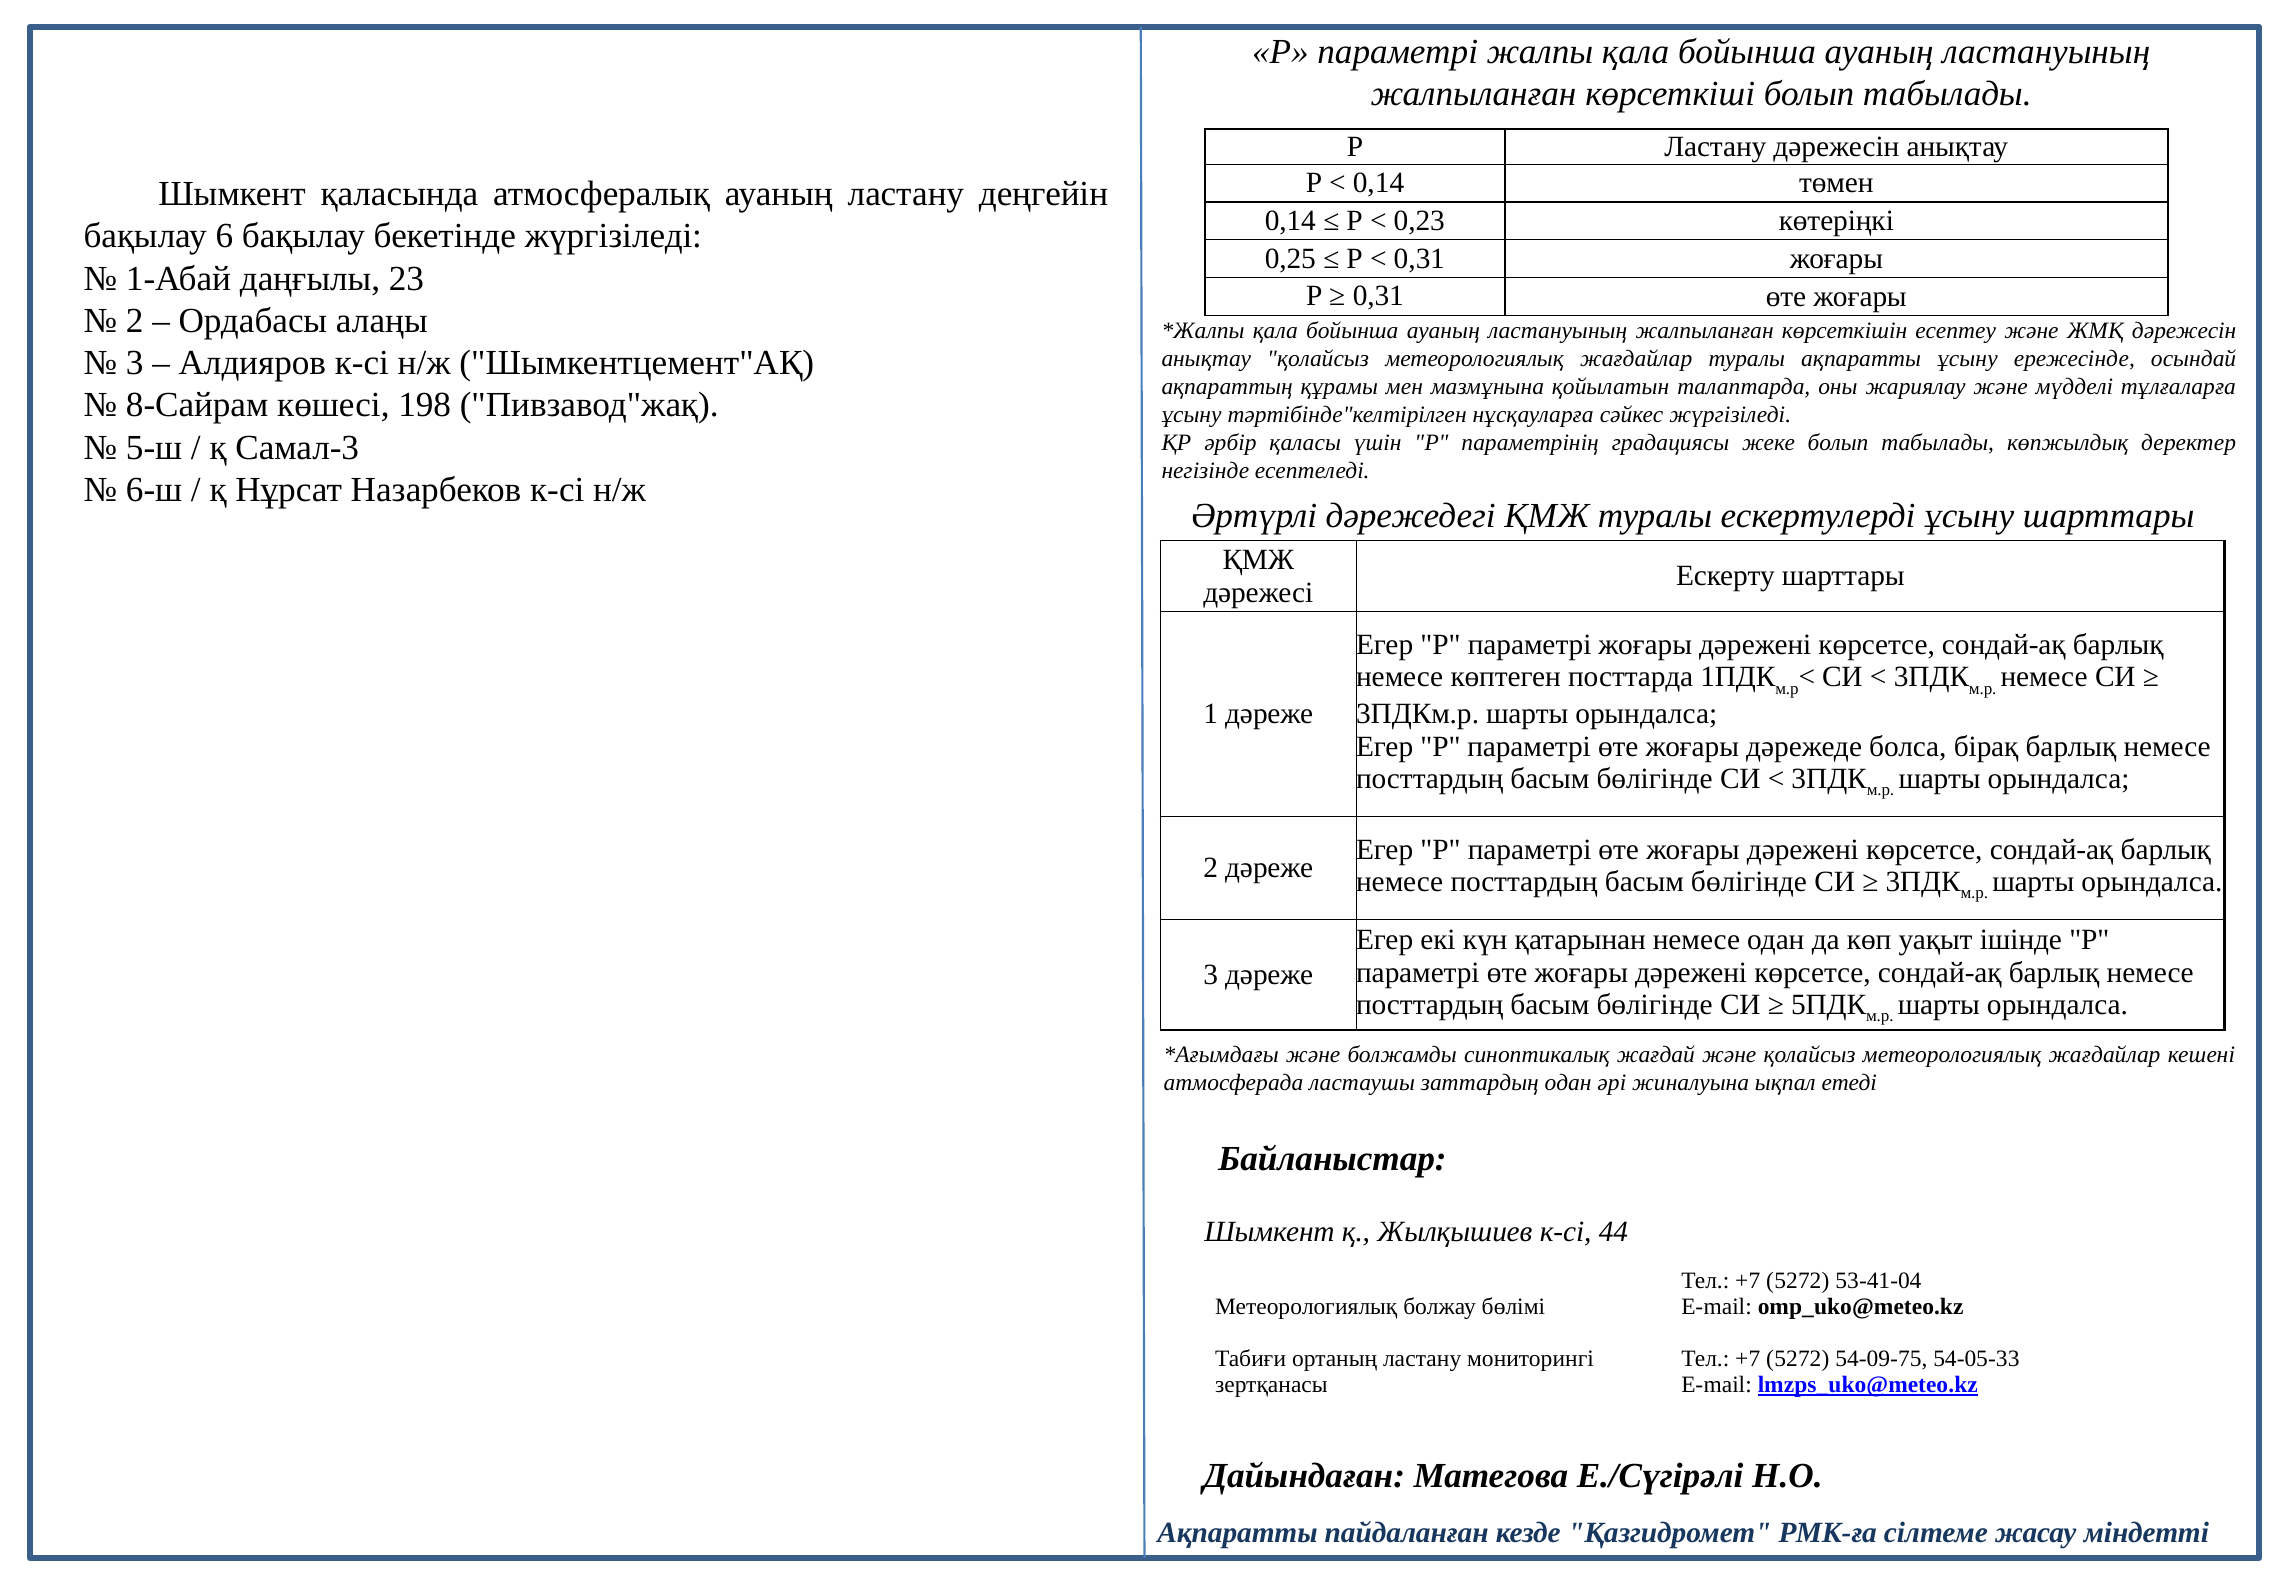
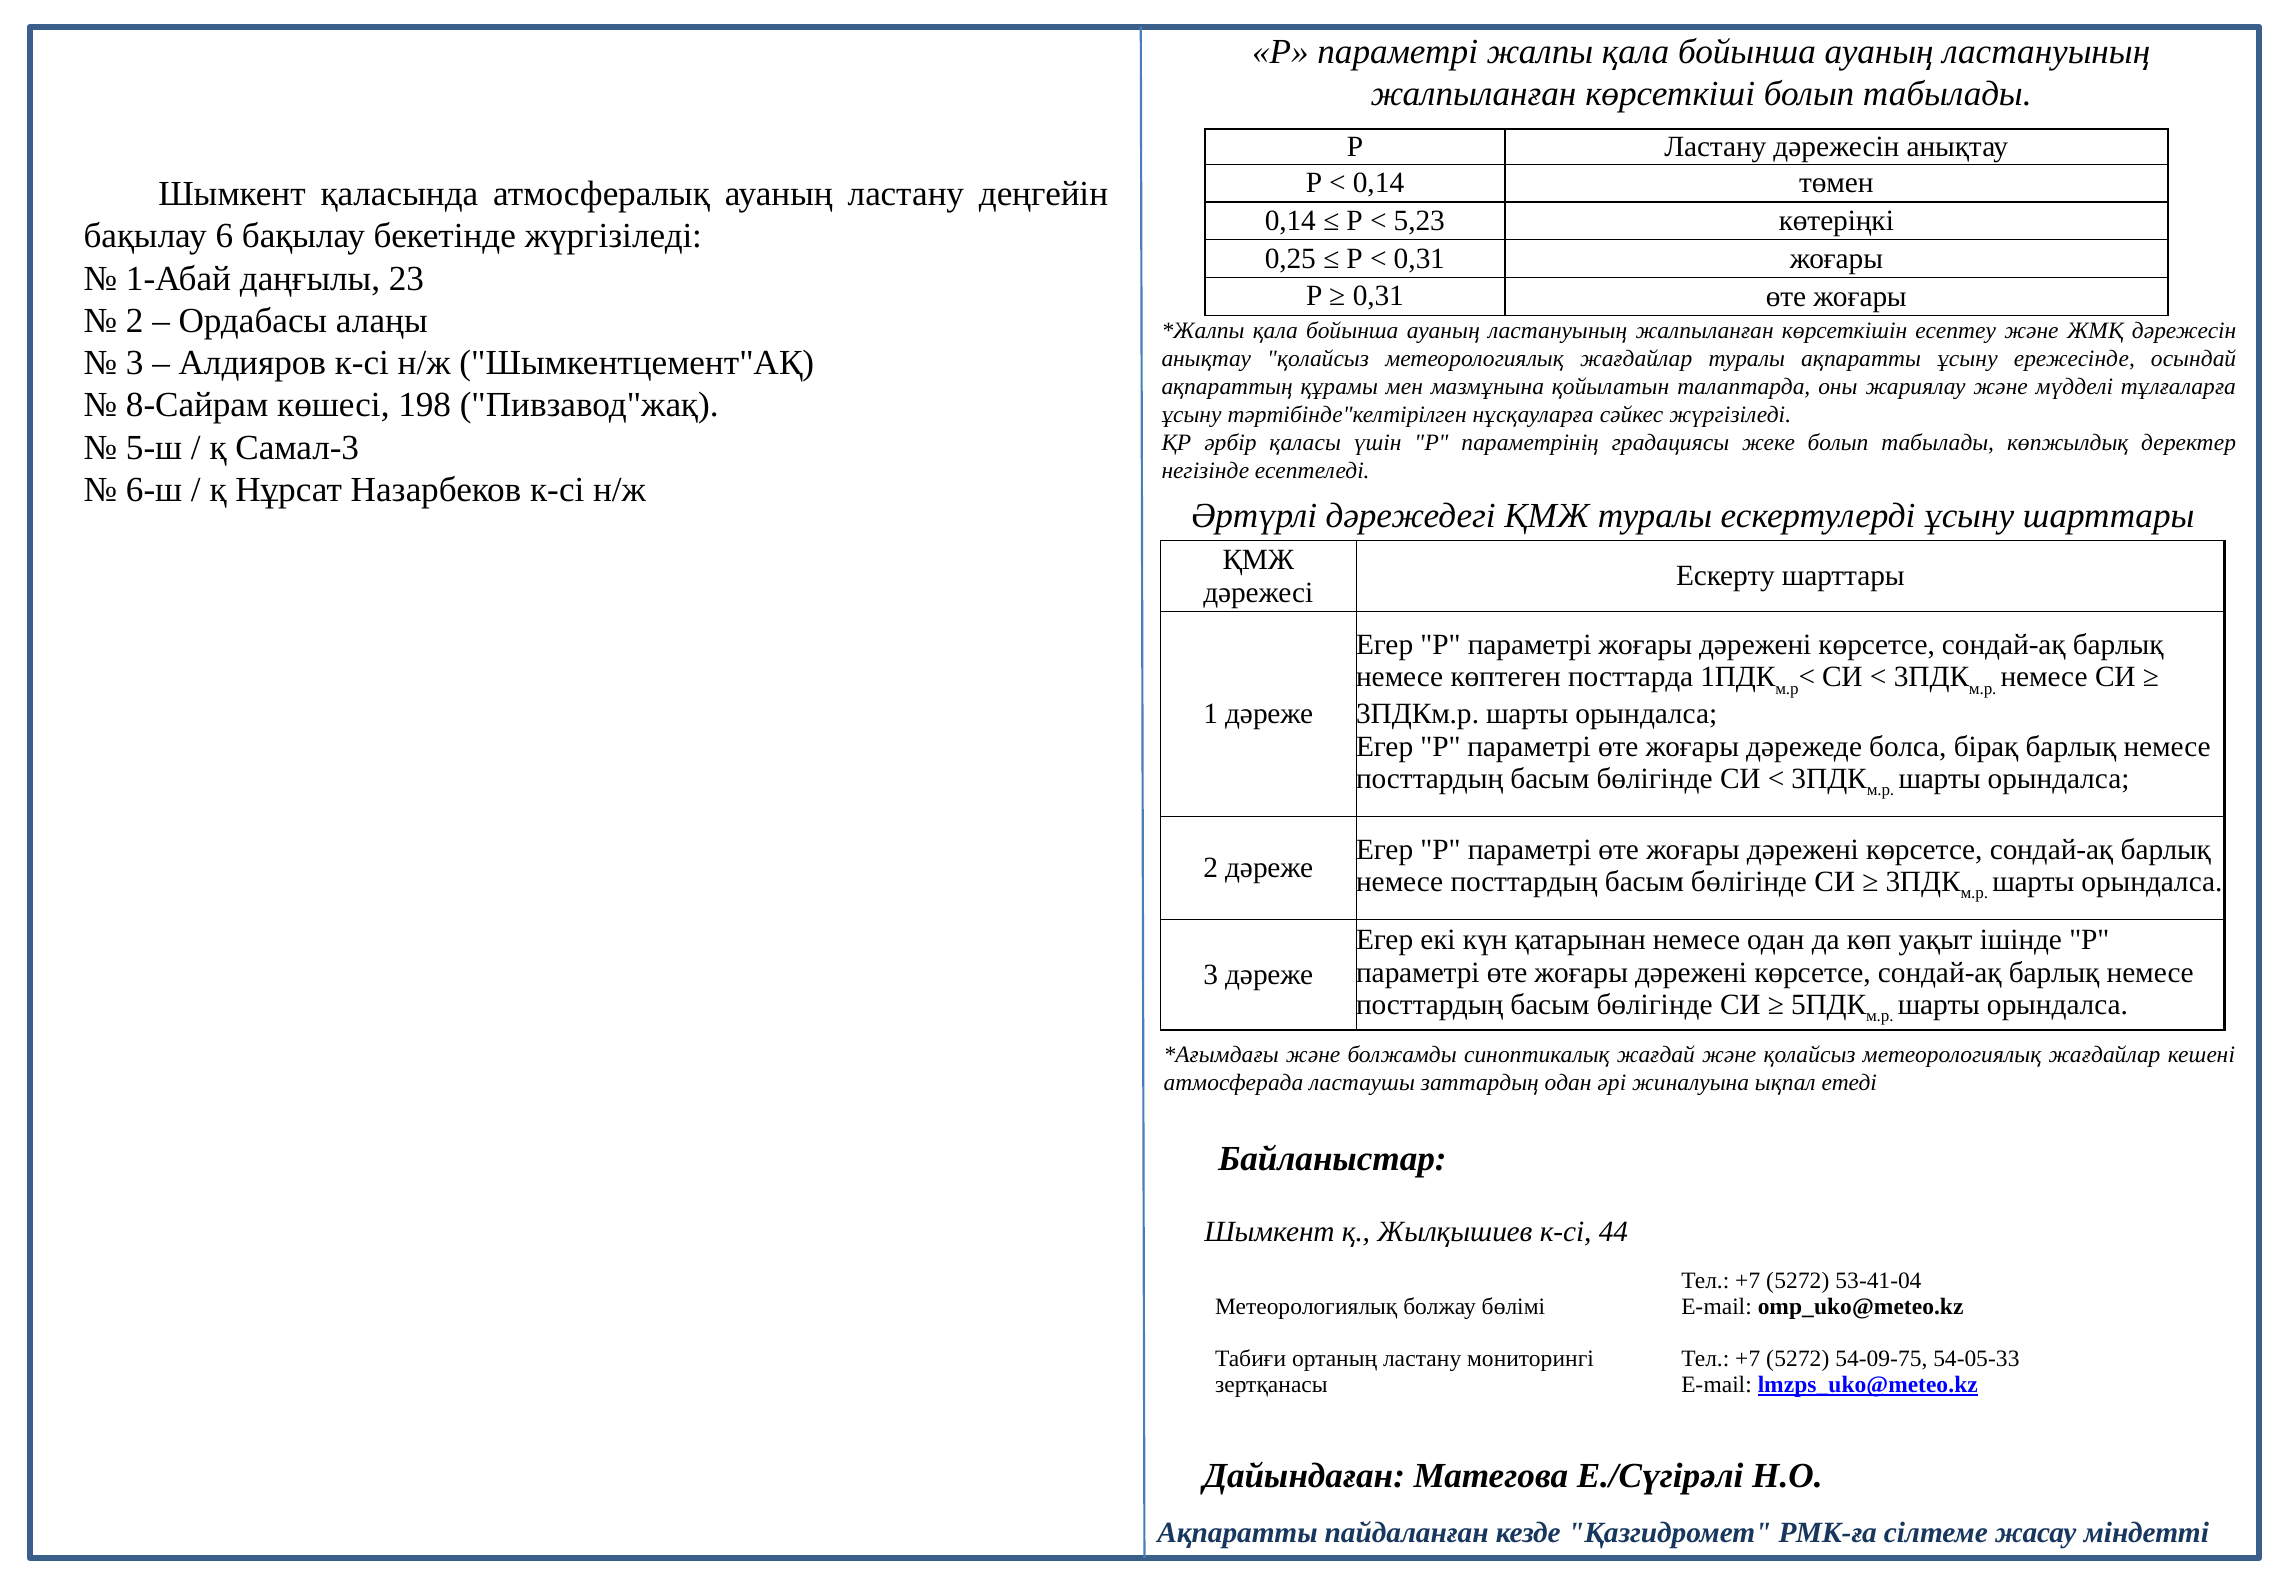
0,23: 0,23 -> 5,23
